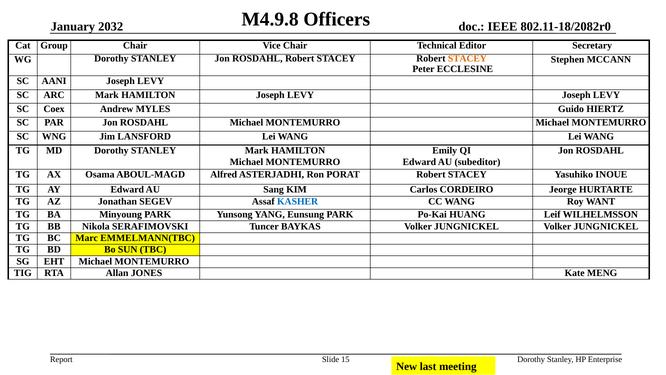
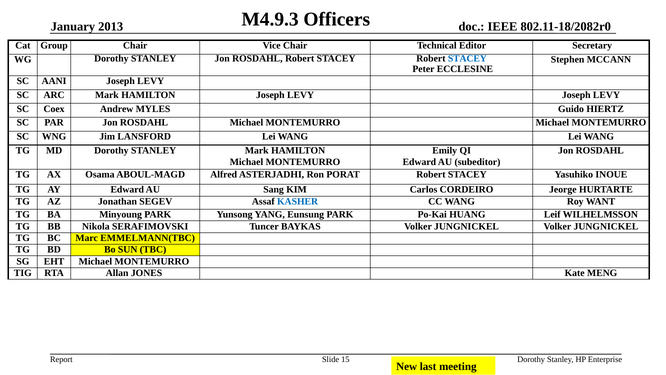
M4.9.8: M4.9.8 -> M4.9.3
2032: 2032 -> 2013
STACEY at (467, 59) colour: orange -> blue
